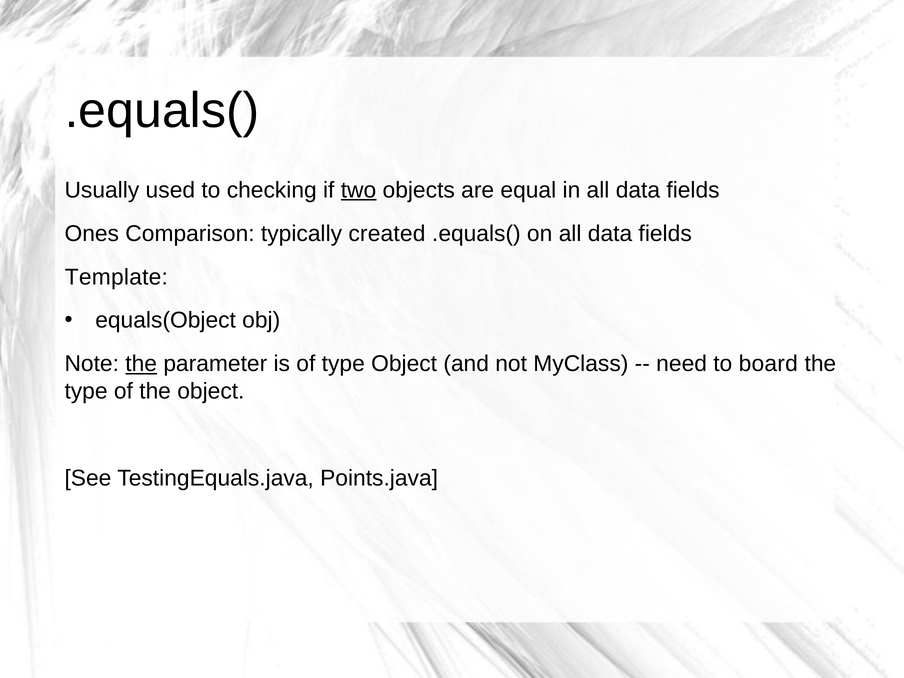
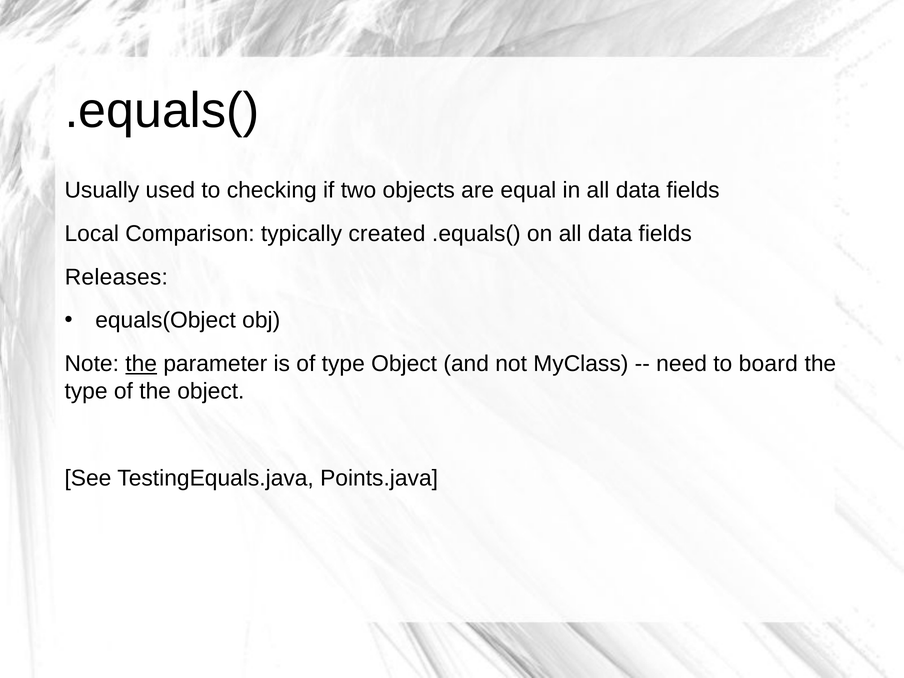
two underline: present -> none
Ones: Ones -> Local
Template: Template -> Releases
